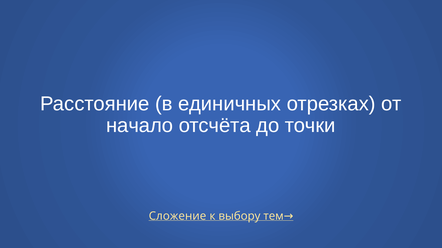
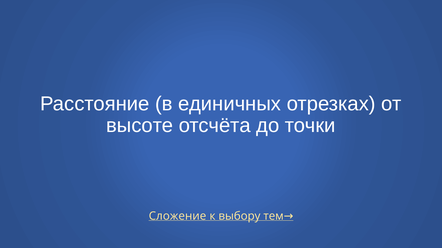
начало: начало -> высоте
